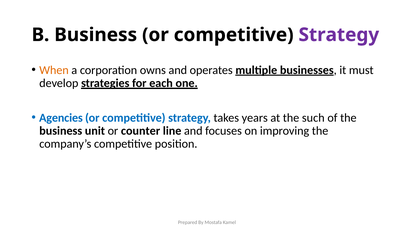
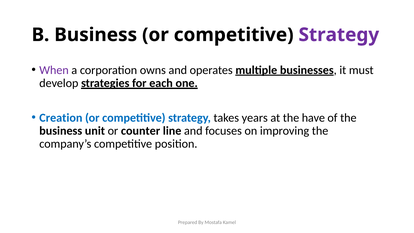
When colour: orange -> purple
Agencies: Agencies -> Creation
such: such -> have
